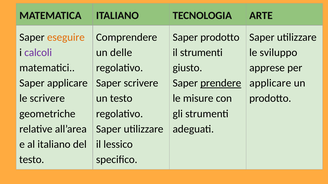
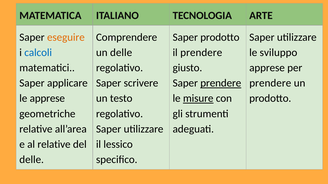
calcoli colour: purple -> blue
il strumenti: strumenti -> prendere
applicare at (270, 83): applicare -> prendere
le scrivere: scrivere -> apprese
misure underline: none -> present
al italiano: italiano -> relative
testo at (32, 160): testo -> delle
